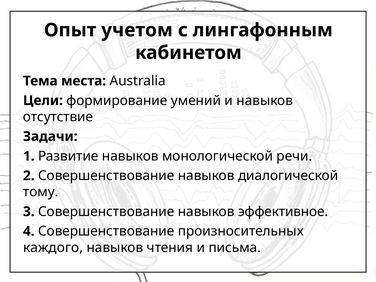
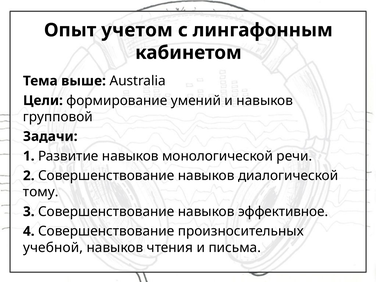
места: места -> выше
отсутствие: отсутствие -> групповой
каждого: каждого -> учебной
